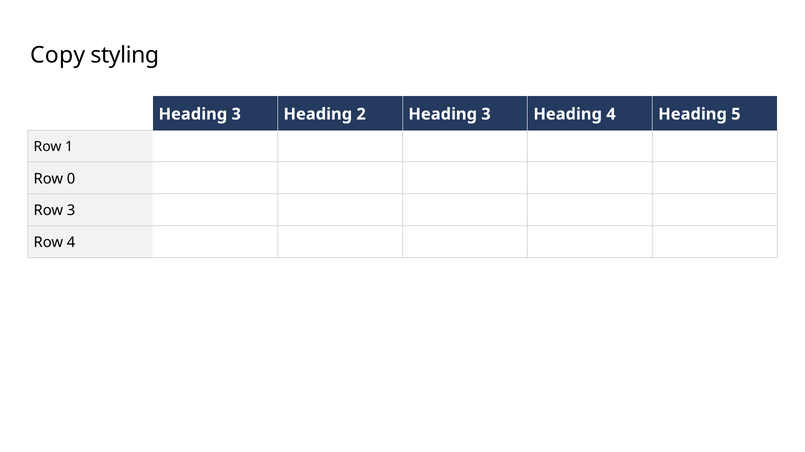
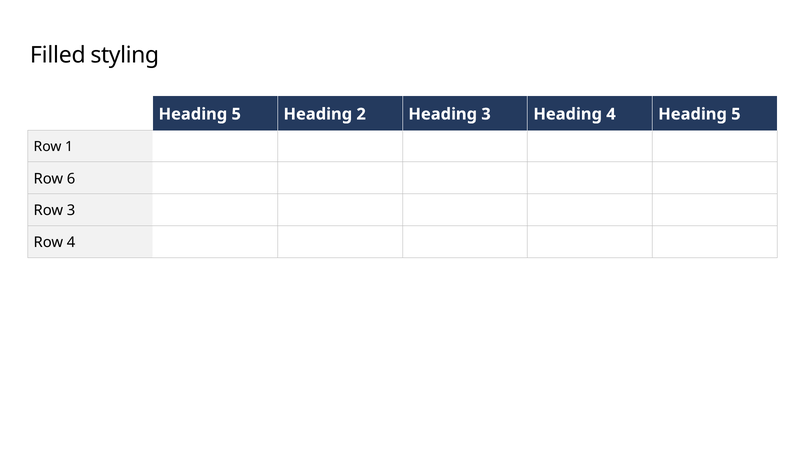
Copy: Copy -> Filled
3 at (236, 114): 3 -> 5
0: 0 -> 6
